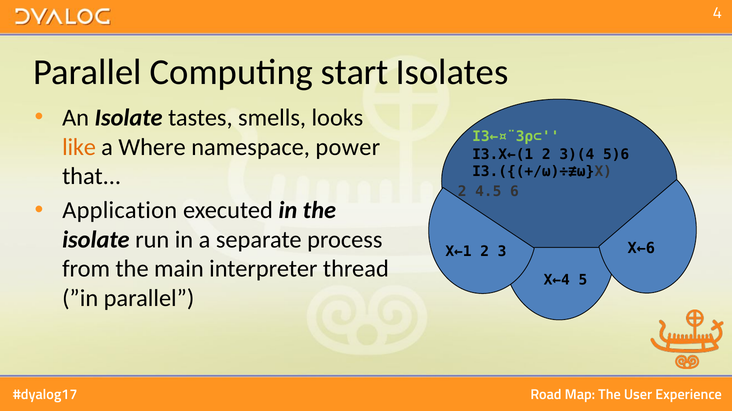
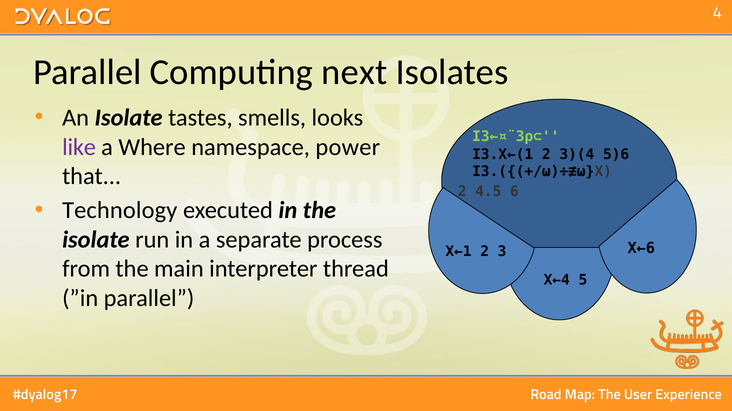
start: start -> next
like colour: orange -> purple
Application: Application -> Technology
